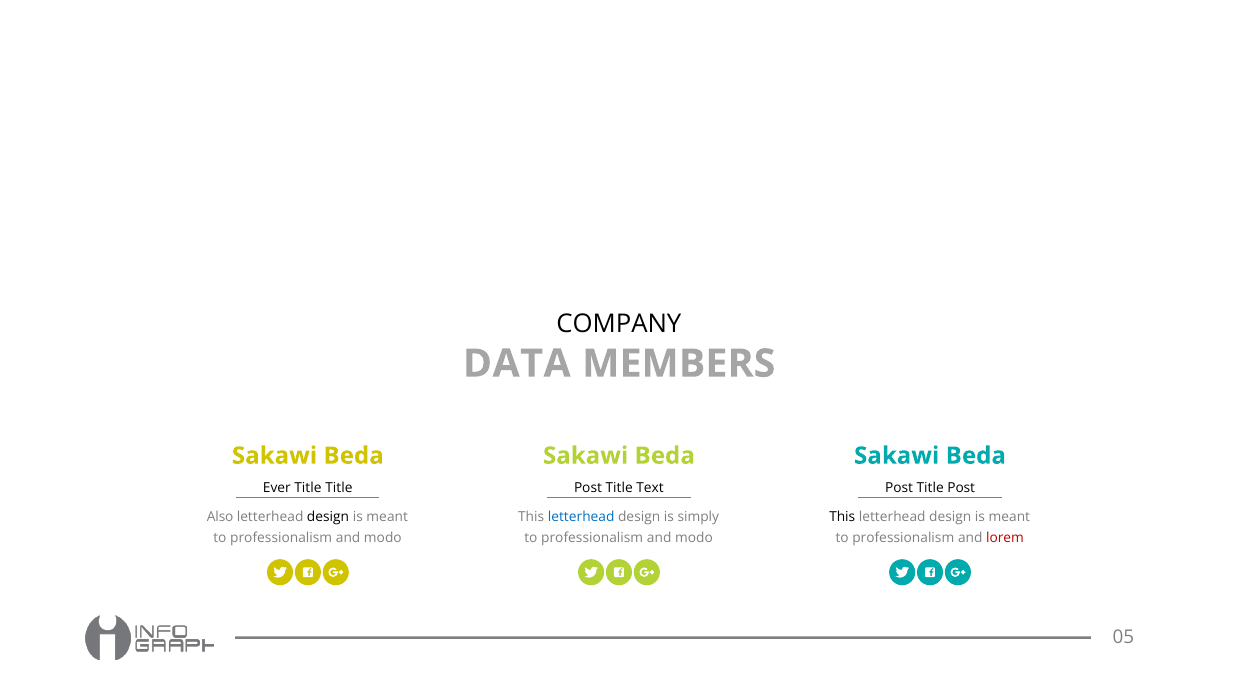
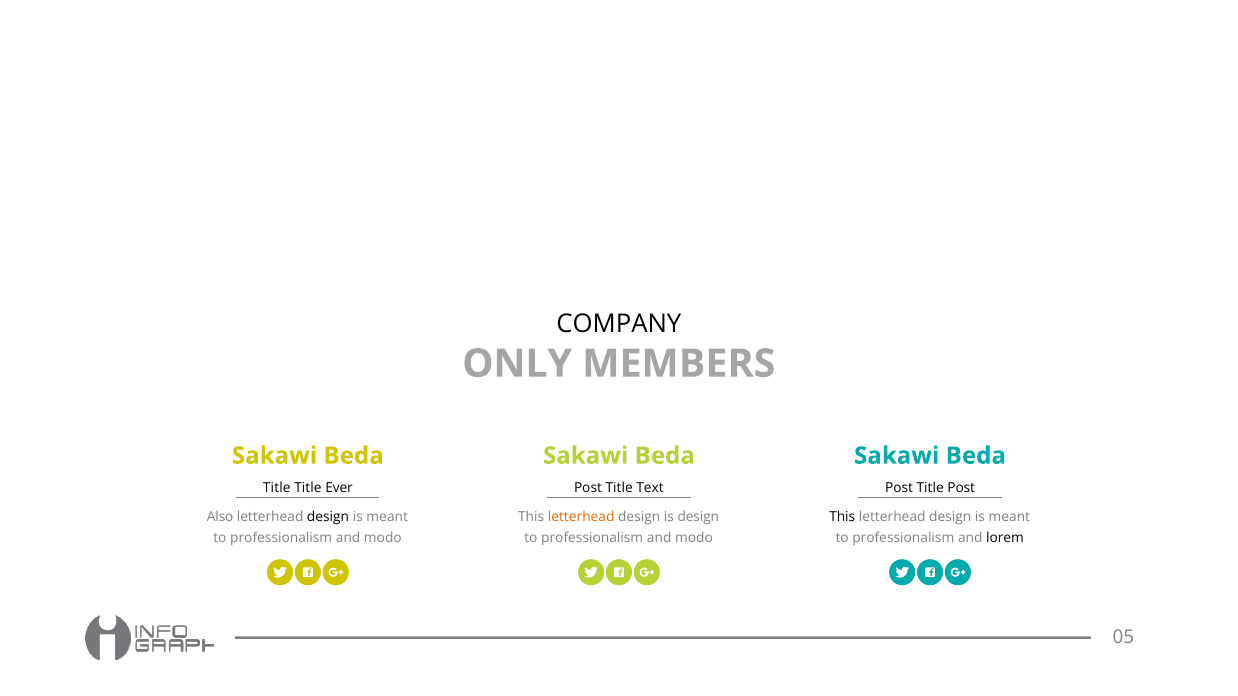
DATA: DATA -> ONLY
Ever at (277, 488): Ever -> Title
Title Title: Title -> Ever
letterhead at (581, 517) colour: blue -> orange
is simply: simply -> design
lorem colour: red -> black
